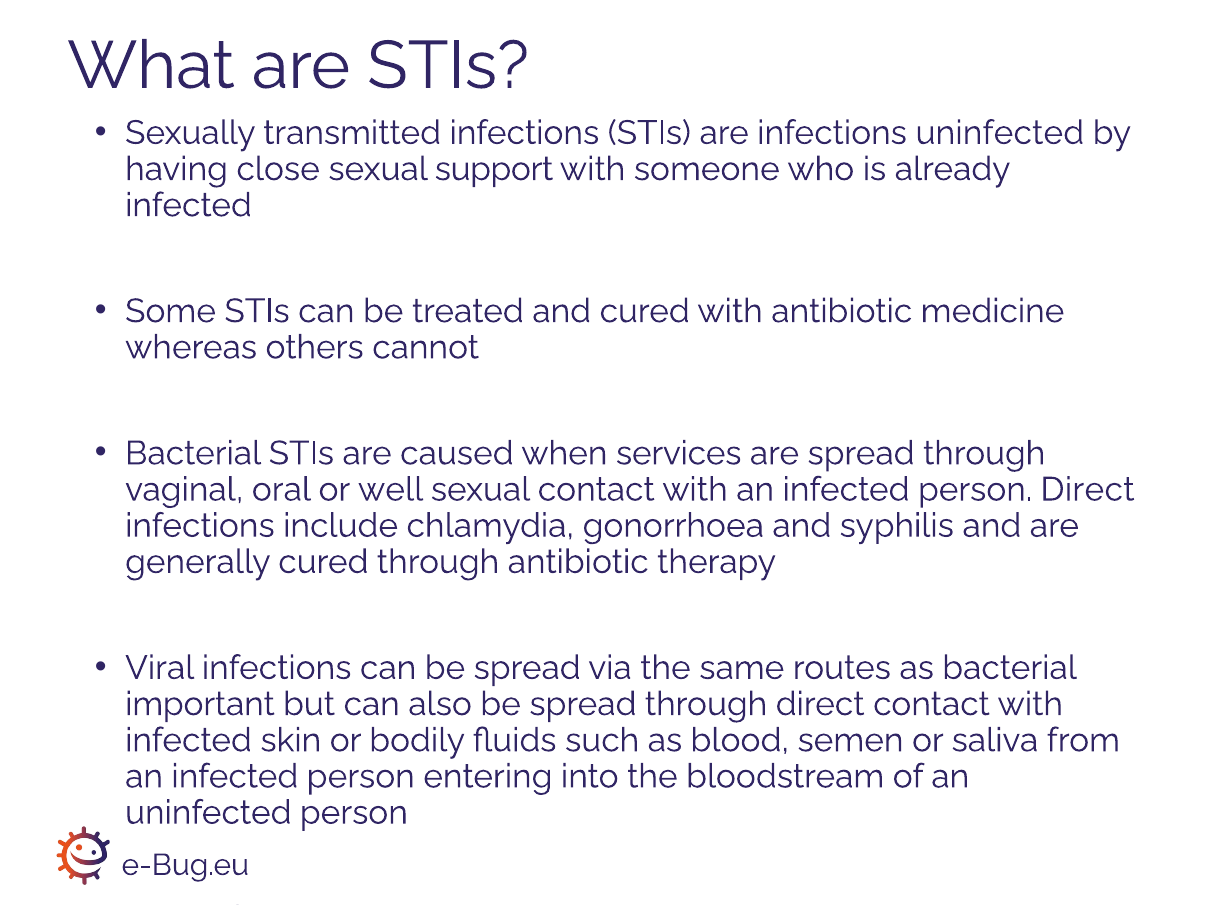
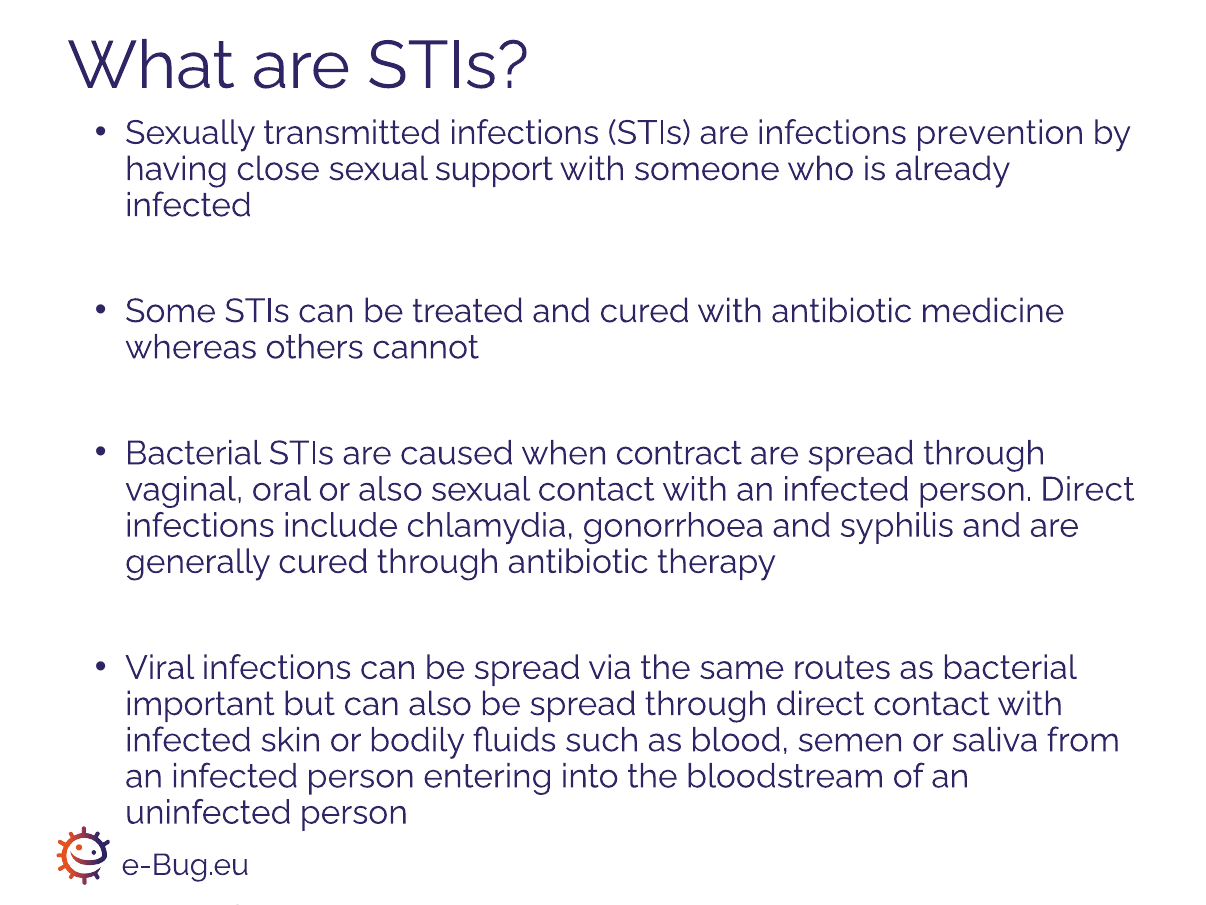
infections uninfected: uninfected -> prevention
services: services -> contract
or well: well -> also
